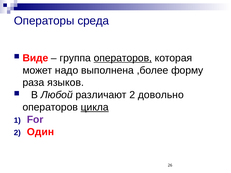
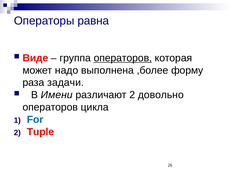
среда: среда -> равна
языков: языков -> задачи
Любой: Любой -> Имени
цикла underline: present -> none
For colour: purple -> blue
Один: Один -> Tuple
